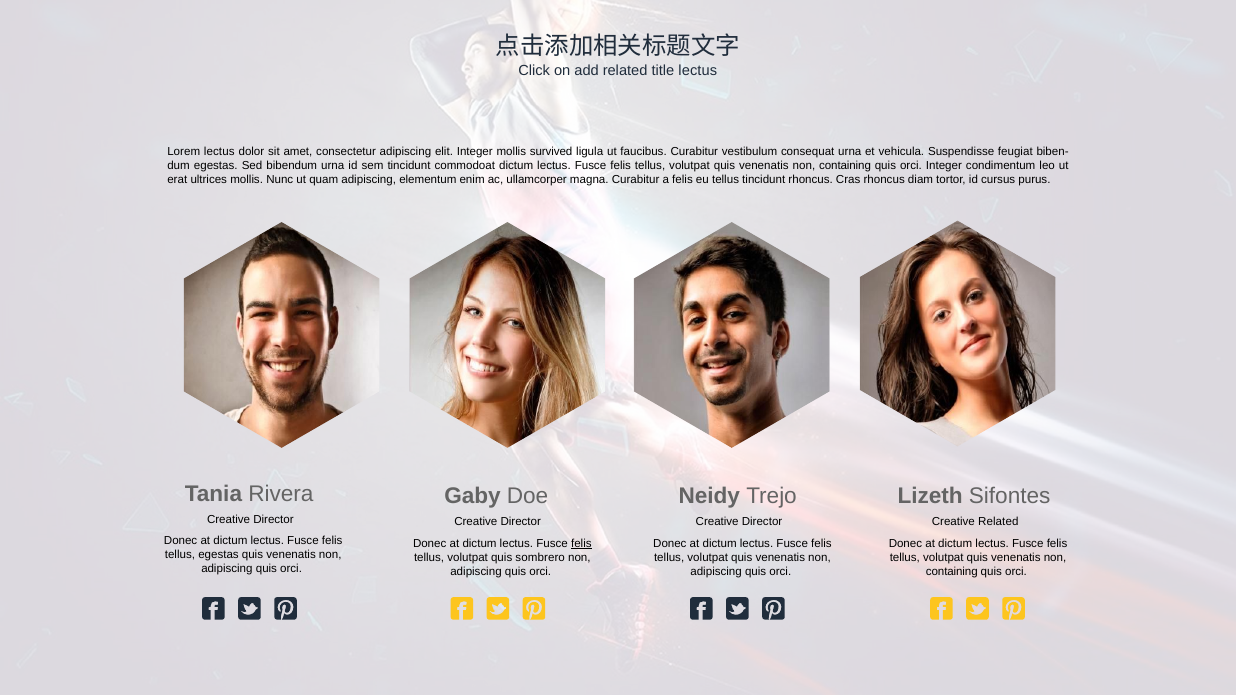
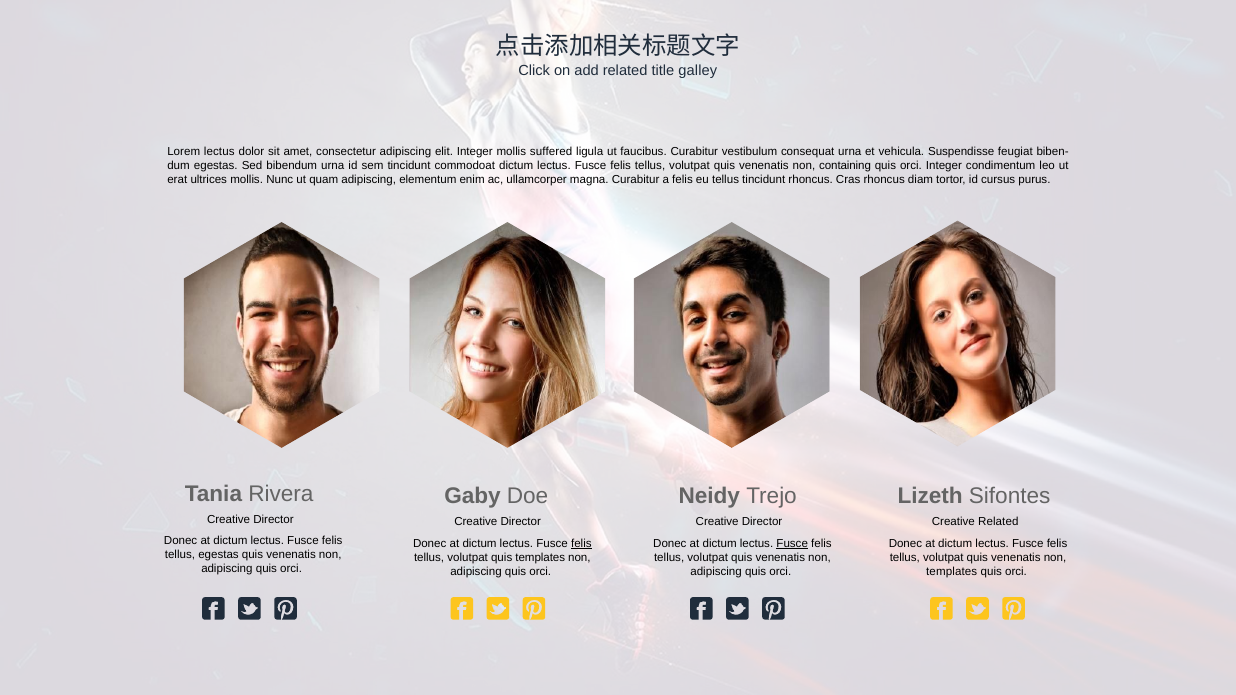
title lectus: lectus -> galley
survived: survived -> suffered
Fusce at (792, 544) underline: none -> present
quis sombrero: sombrero -> templates
containing at (952, 572): containing -> templates
